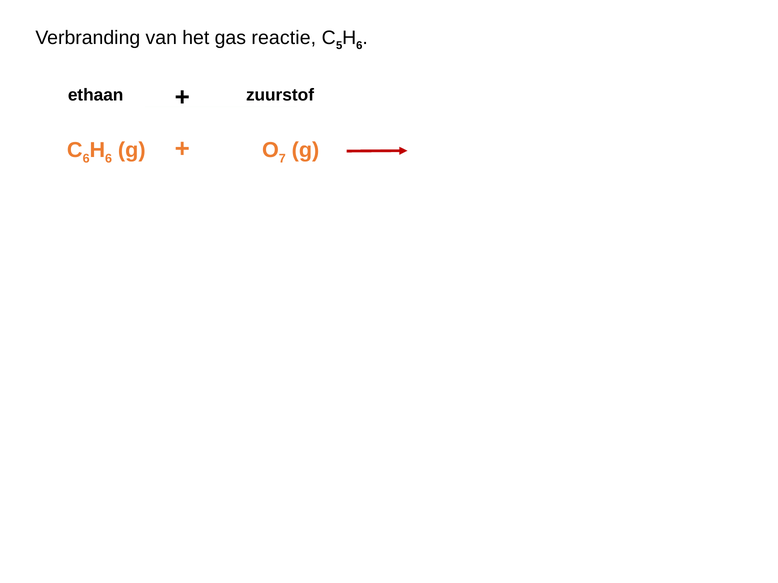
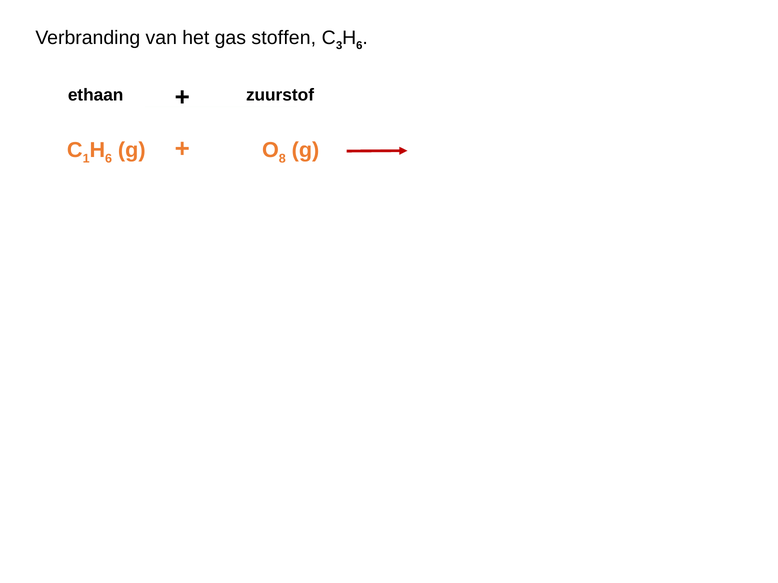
reactie: reactie -> stoffen
5: 5 -> 3
6 at (86, 159): 6 -> 1
7: 7 -> 8
